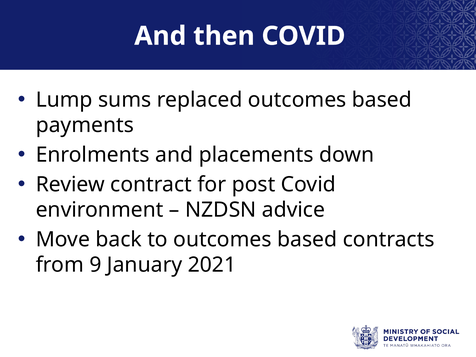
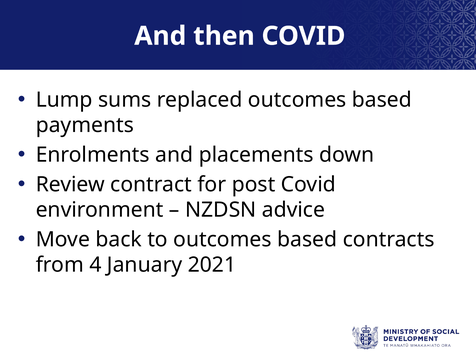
9: 9 -> 4
